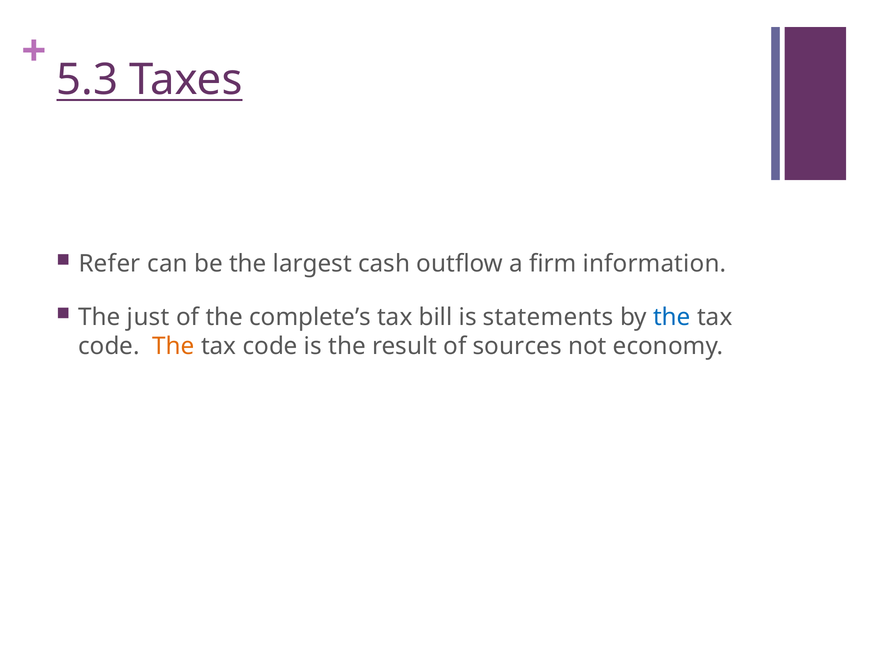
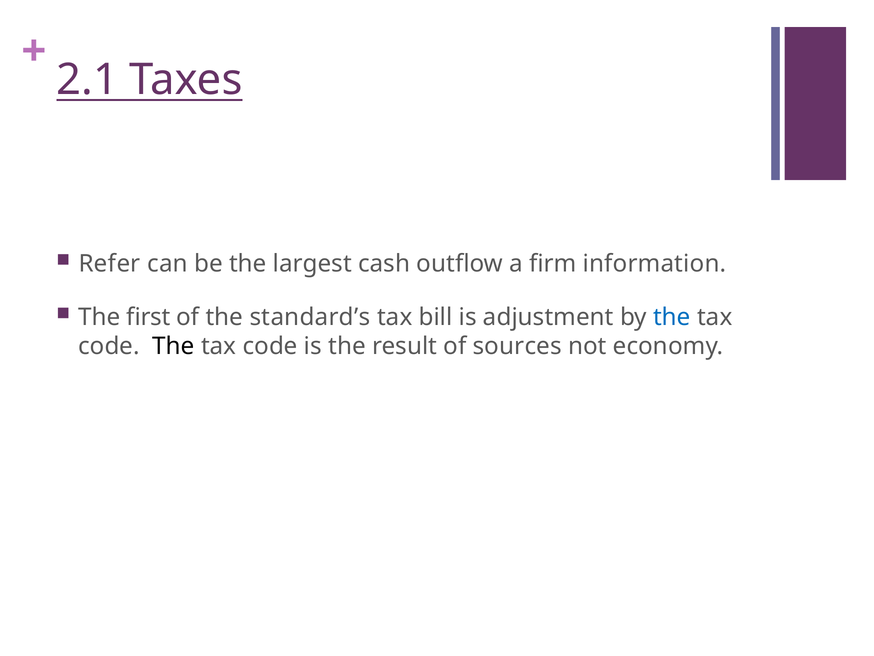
5.3: 5.3 -> 2.1
just: just -> first
complete’s: complete’s -> standard’s
statements: statements -> adjustment
The at (174, 346) colour: orange -> black
